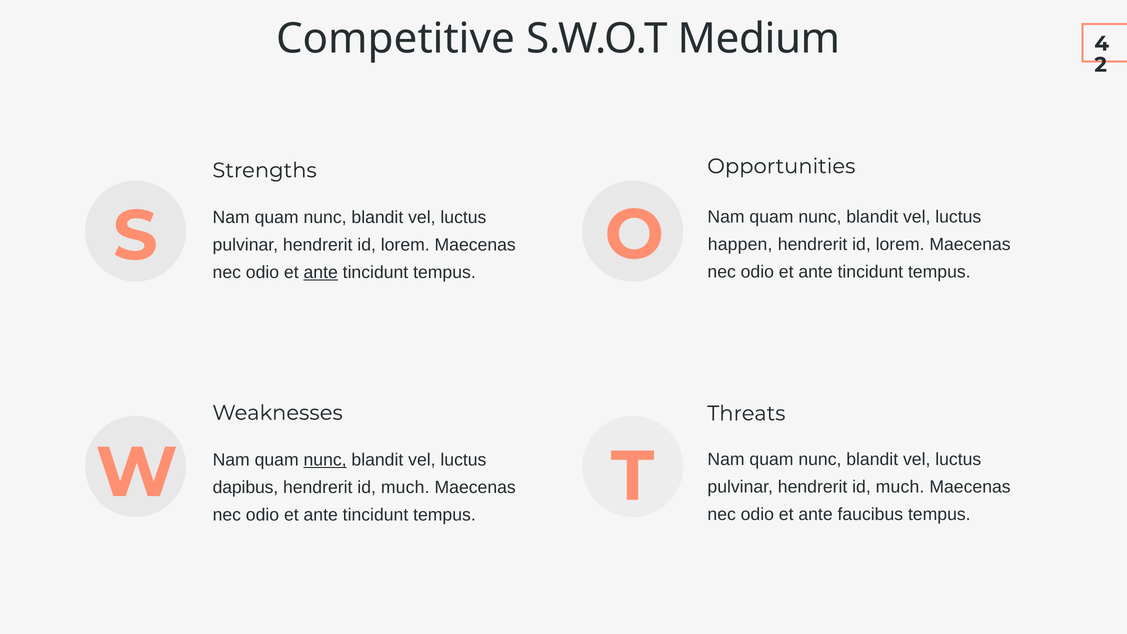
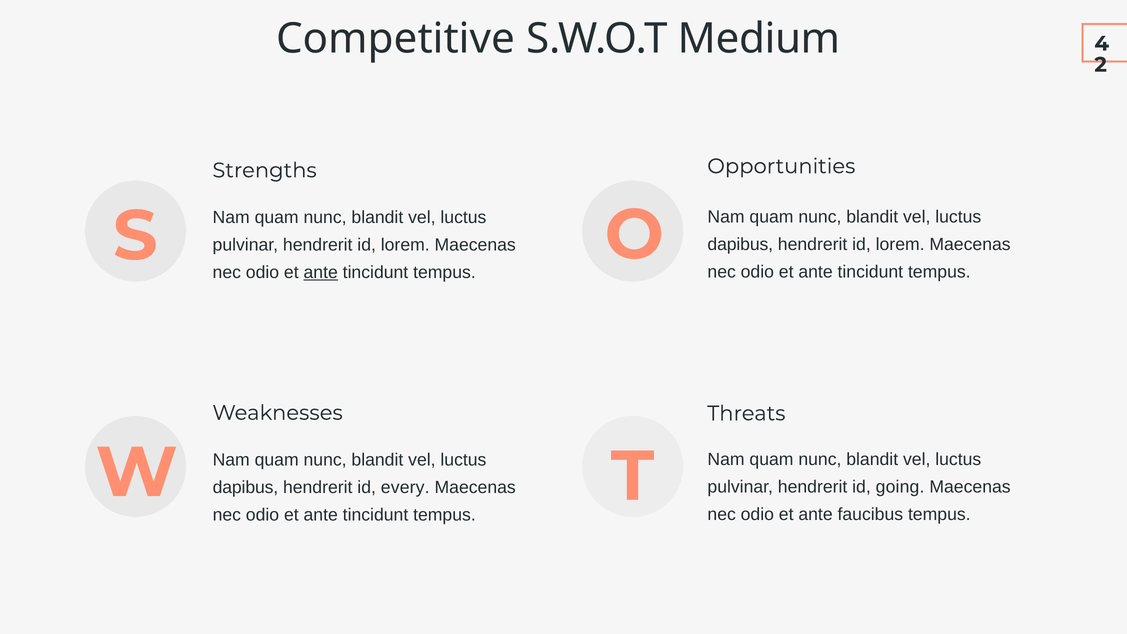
happen at (740, 244): happen -> dapibus
nunc at (325, 460) underline: present -> none
pulvinar hendrerit id much: much -> going
much at (405, 487): much -> every
